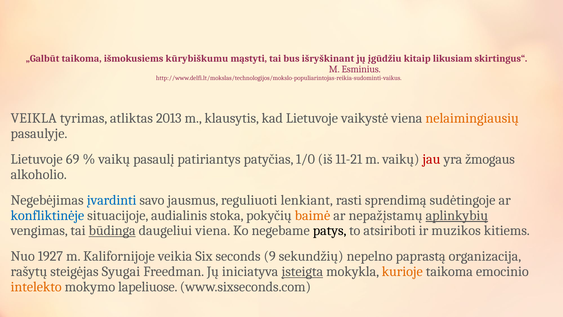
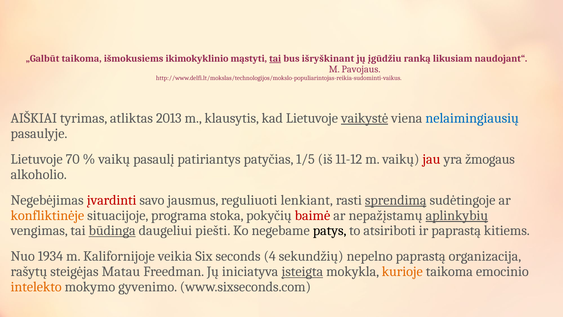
kūrybiškumu: kūrybiškumu -> ikimokyklinio
tai at (275, 58) underline: none -> present
kitaip: kitaip -> ranką
skirtingus“: skirtingus“ -> naudojant“
Esminius: Esminius -> Pavojaus
VEIKLA: VEIKLA -> AIŠKIAI
vaikystė underline: none -> present
nelaimingiausių colour: orange -> blue
69: 69 -> 70
1/0: 1/0 -> 1/5
11-21: 11-21 -> 11-12
įvardinti colour: blue -> red
sprendimą underline: none -> present
konfliktinėje colour: blue -> orange
audialinis: audialinis -> programa
baimė colour: orange -> red
daugeliui viena: viena -> piešti
ir muzikos: muzikos -> paprastą
1927: 1927 -> 1934
9: 9 -> 4
Syugai: Syugai -> Matau
lapeliuose: lapeliuose -> gyvenimo
